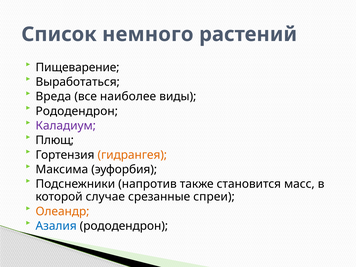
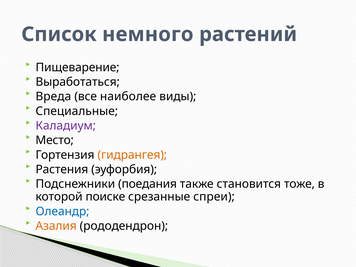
Рододендрон at (77, 111): Рододендрон -> Специальные
Плющ: Плющ -> Место
Максима: Максима -> Растения
напротив: напротив -> поедания
масс: масс -> тоже
случае: случае -> поиске
Олеандр colour: orange -> blue
Азалия colour: blue -> orange
